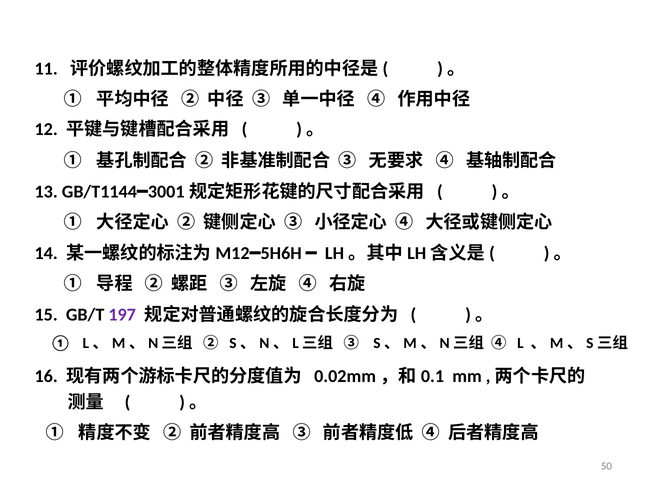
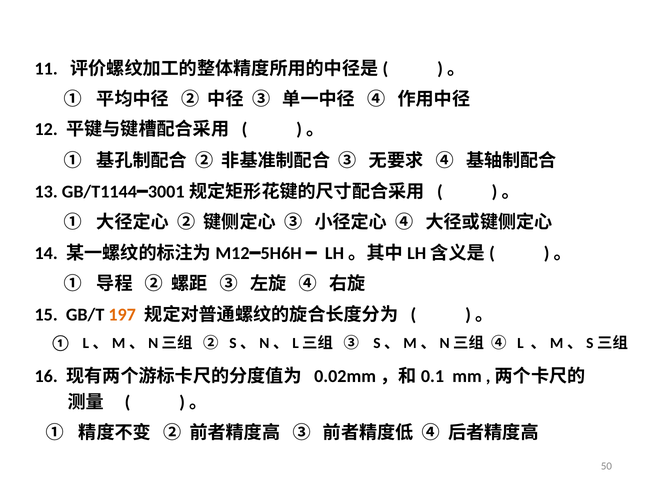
197 colour: purple -> orange
